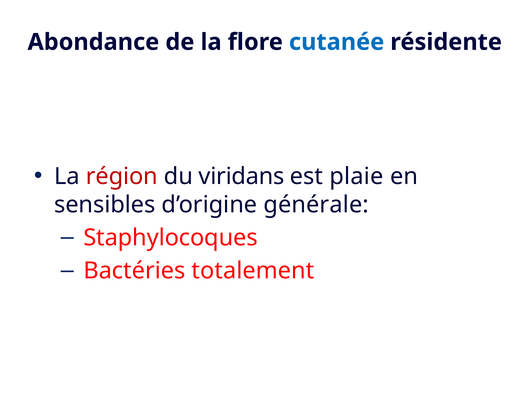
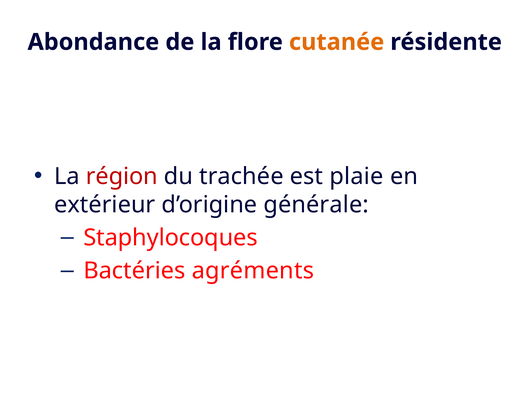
cutanée colour: blue -> orange
viridans: viridans -> trachée
sensibles: sensibles -> extérieur
totalement: totalement -> agréments
